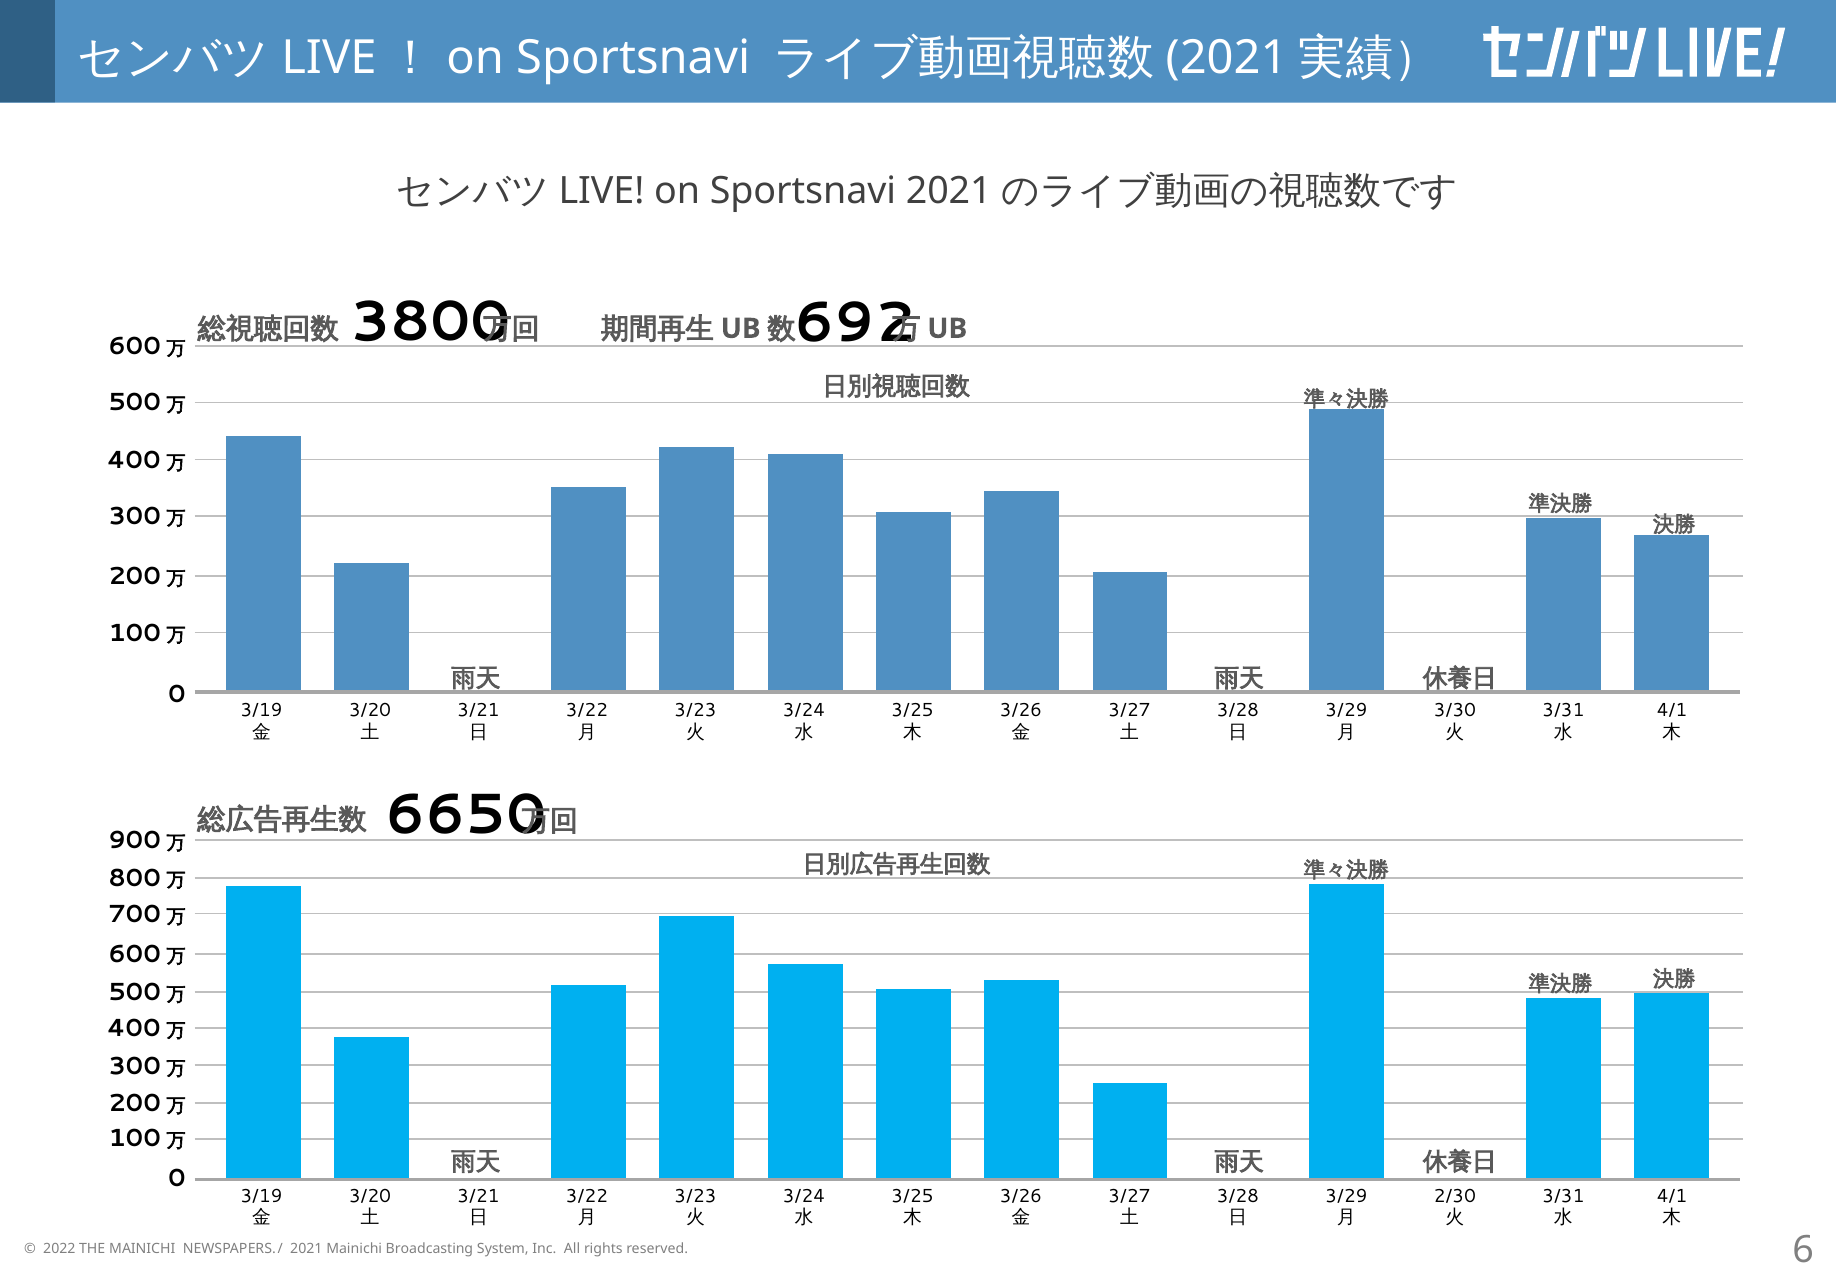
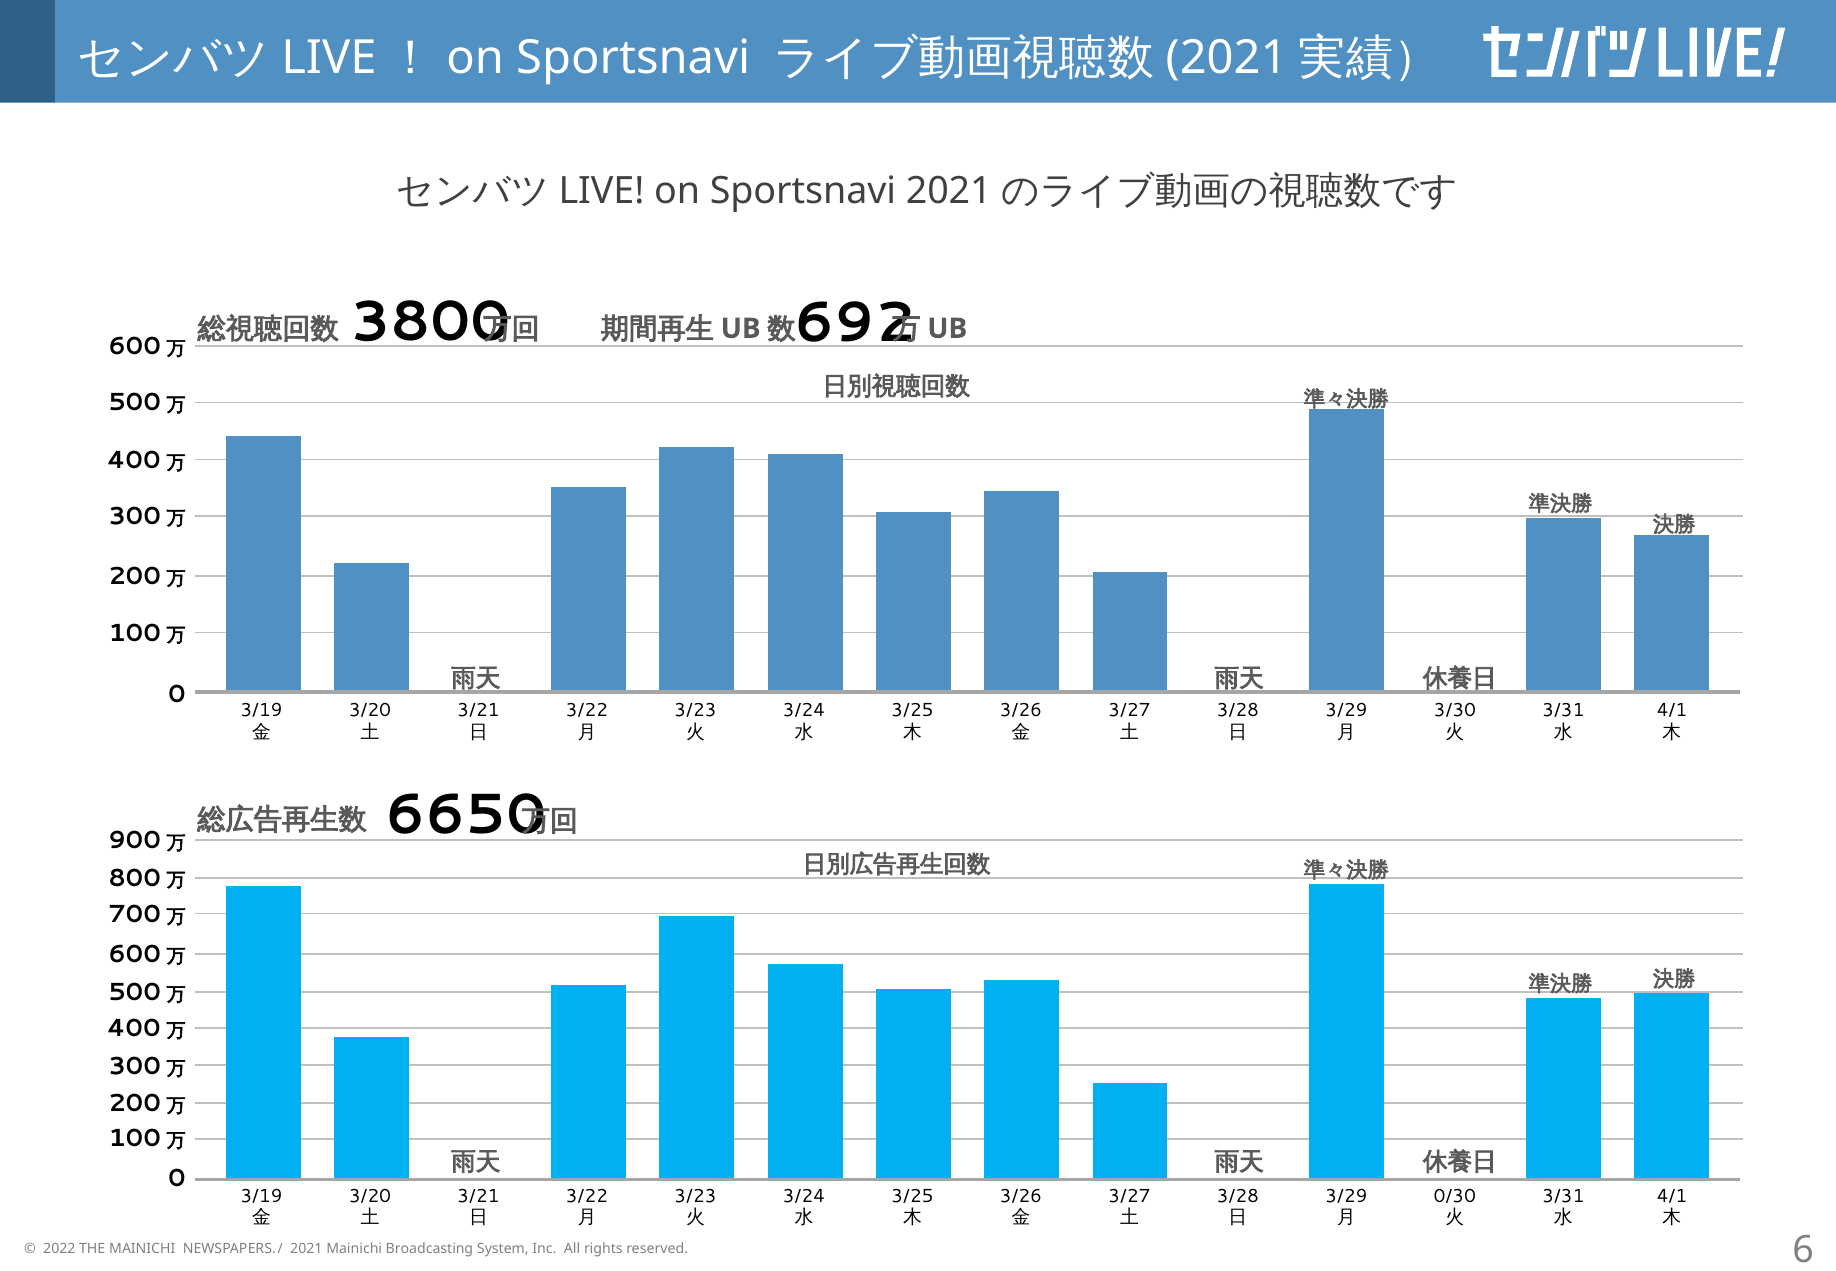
2/30: 2/30 -> 0/30
